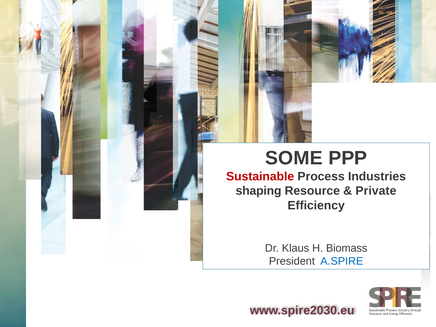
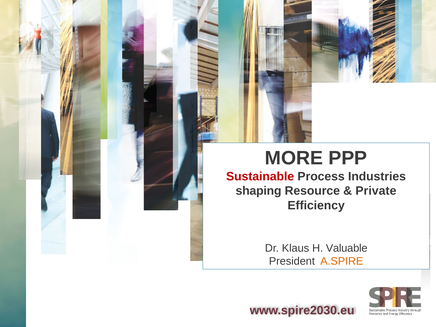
SOME: SOME -> MORE
Biomass: Biomass -> Valuable
A.SPIRE colour: blue -> orange
